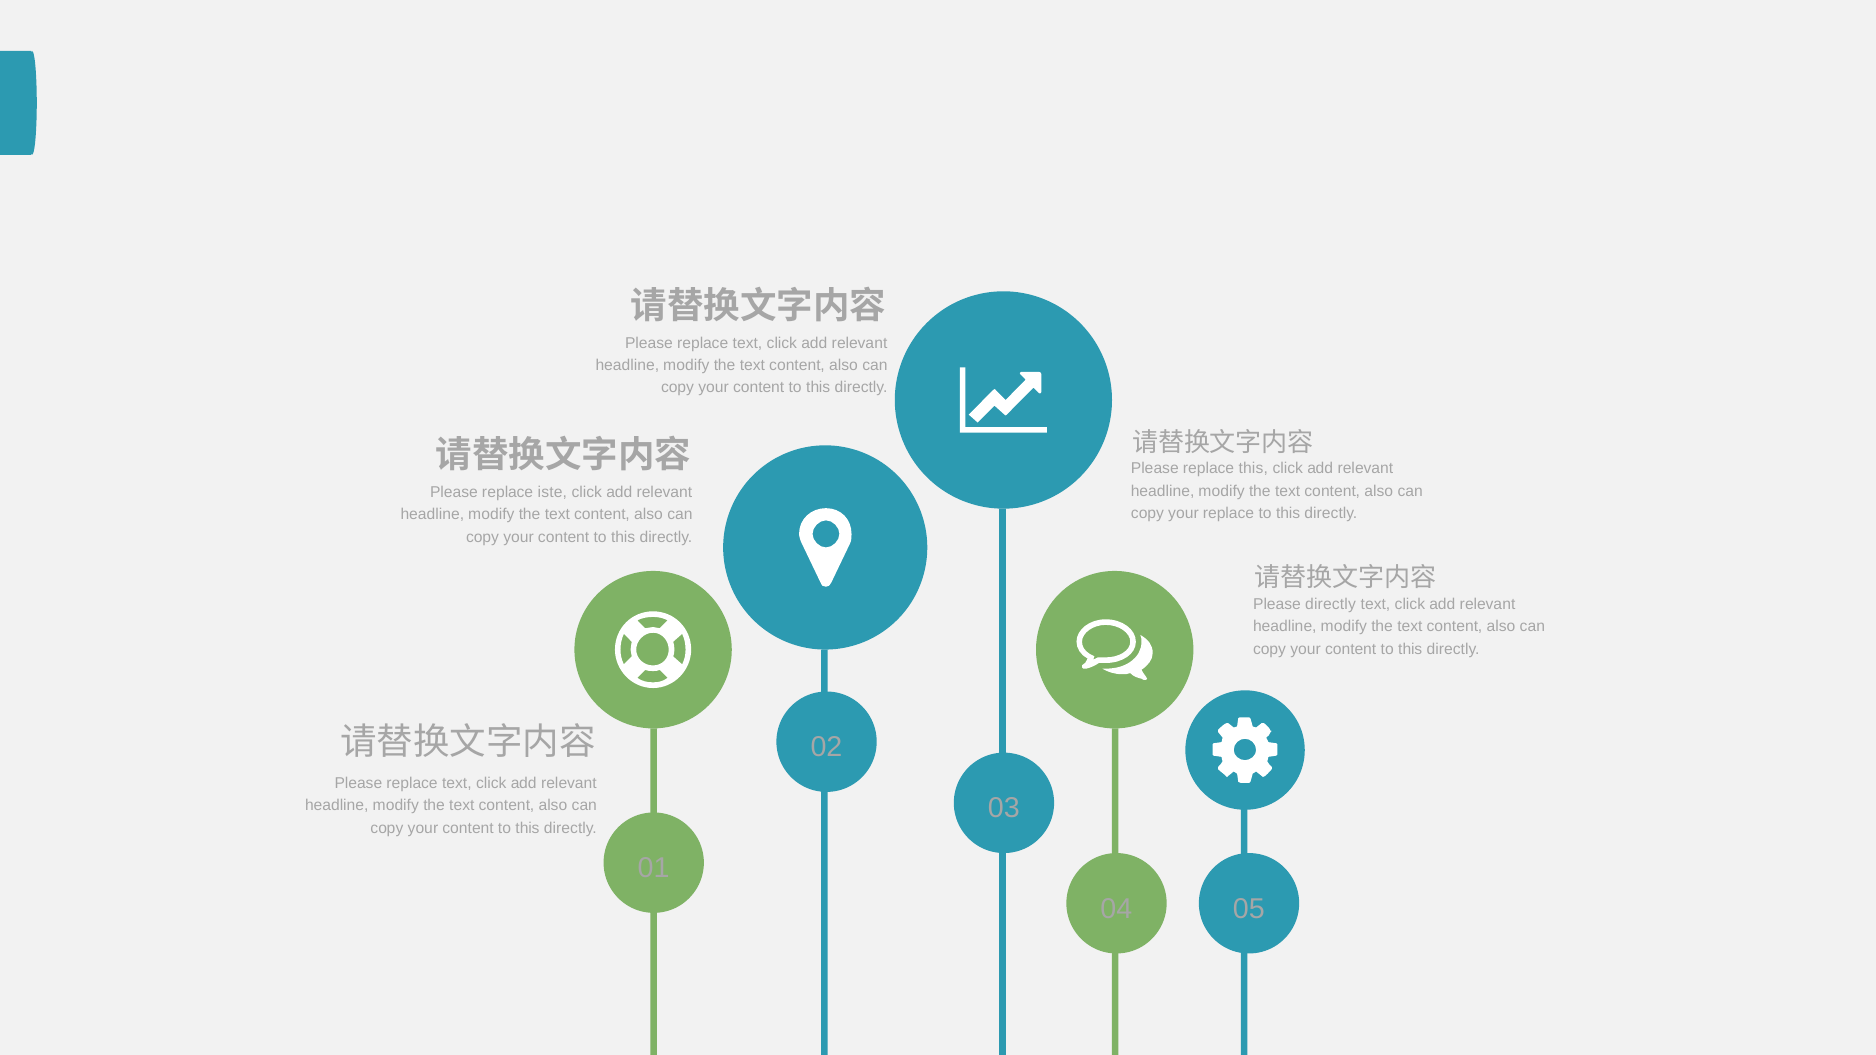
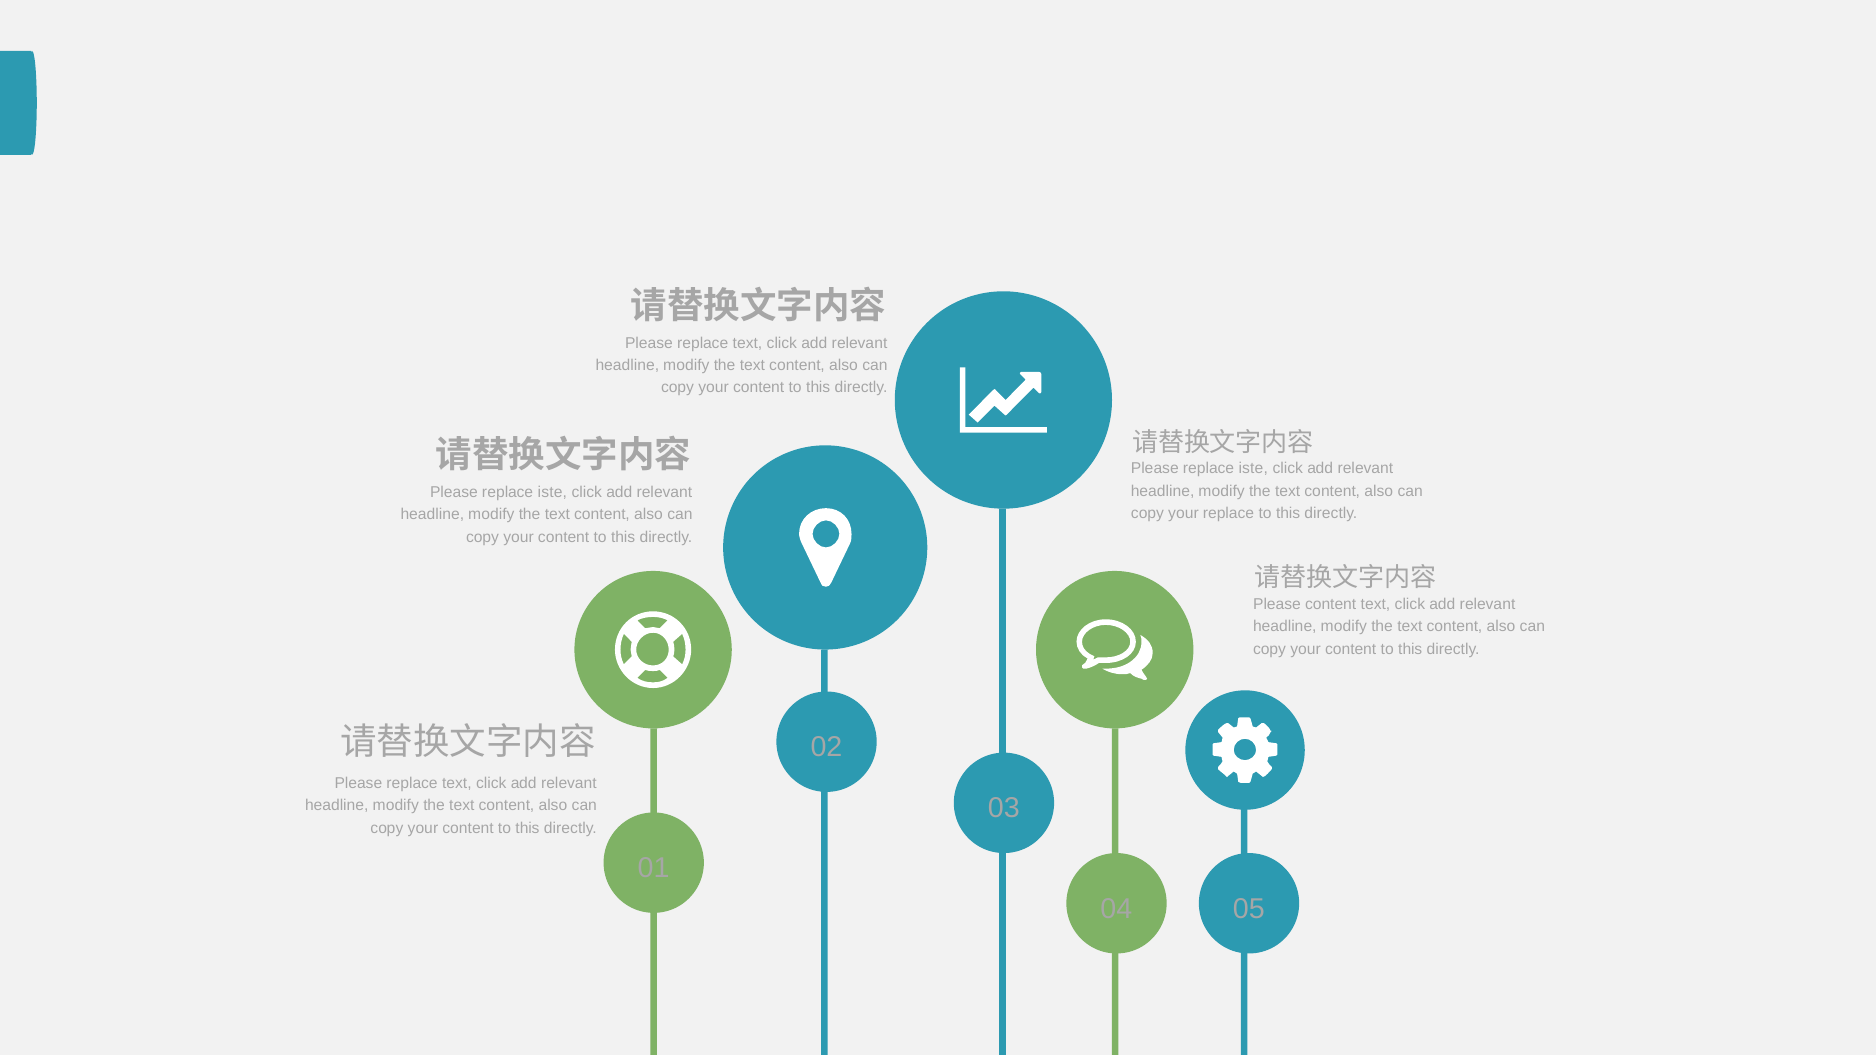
this at (1253, 469): this -> iste
Please directly: directly -> content
